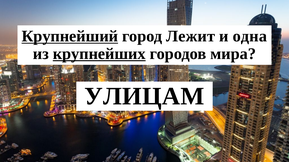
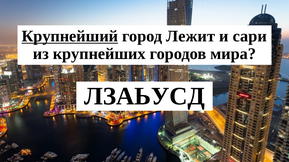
одна: одна -> сари
крупнейших underline: present -> none
УЛИЦАМ: УЛИЦАМ -> ЛЗАЬУСД
